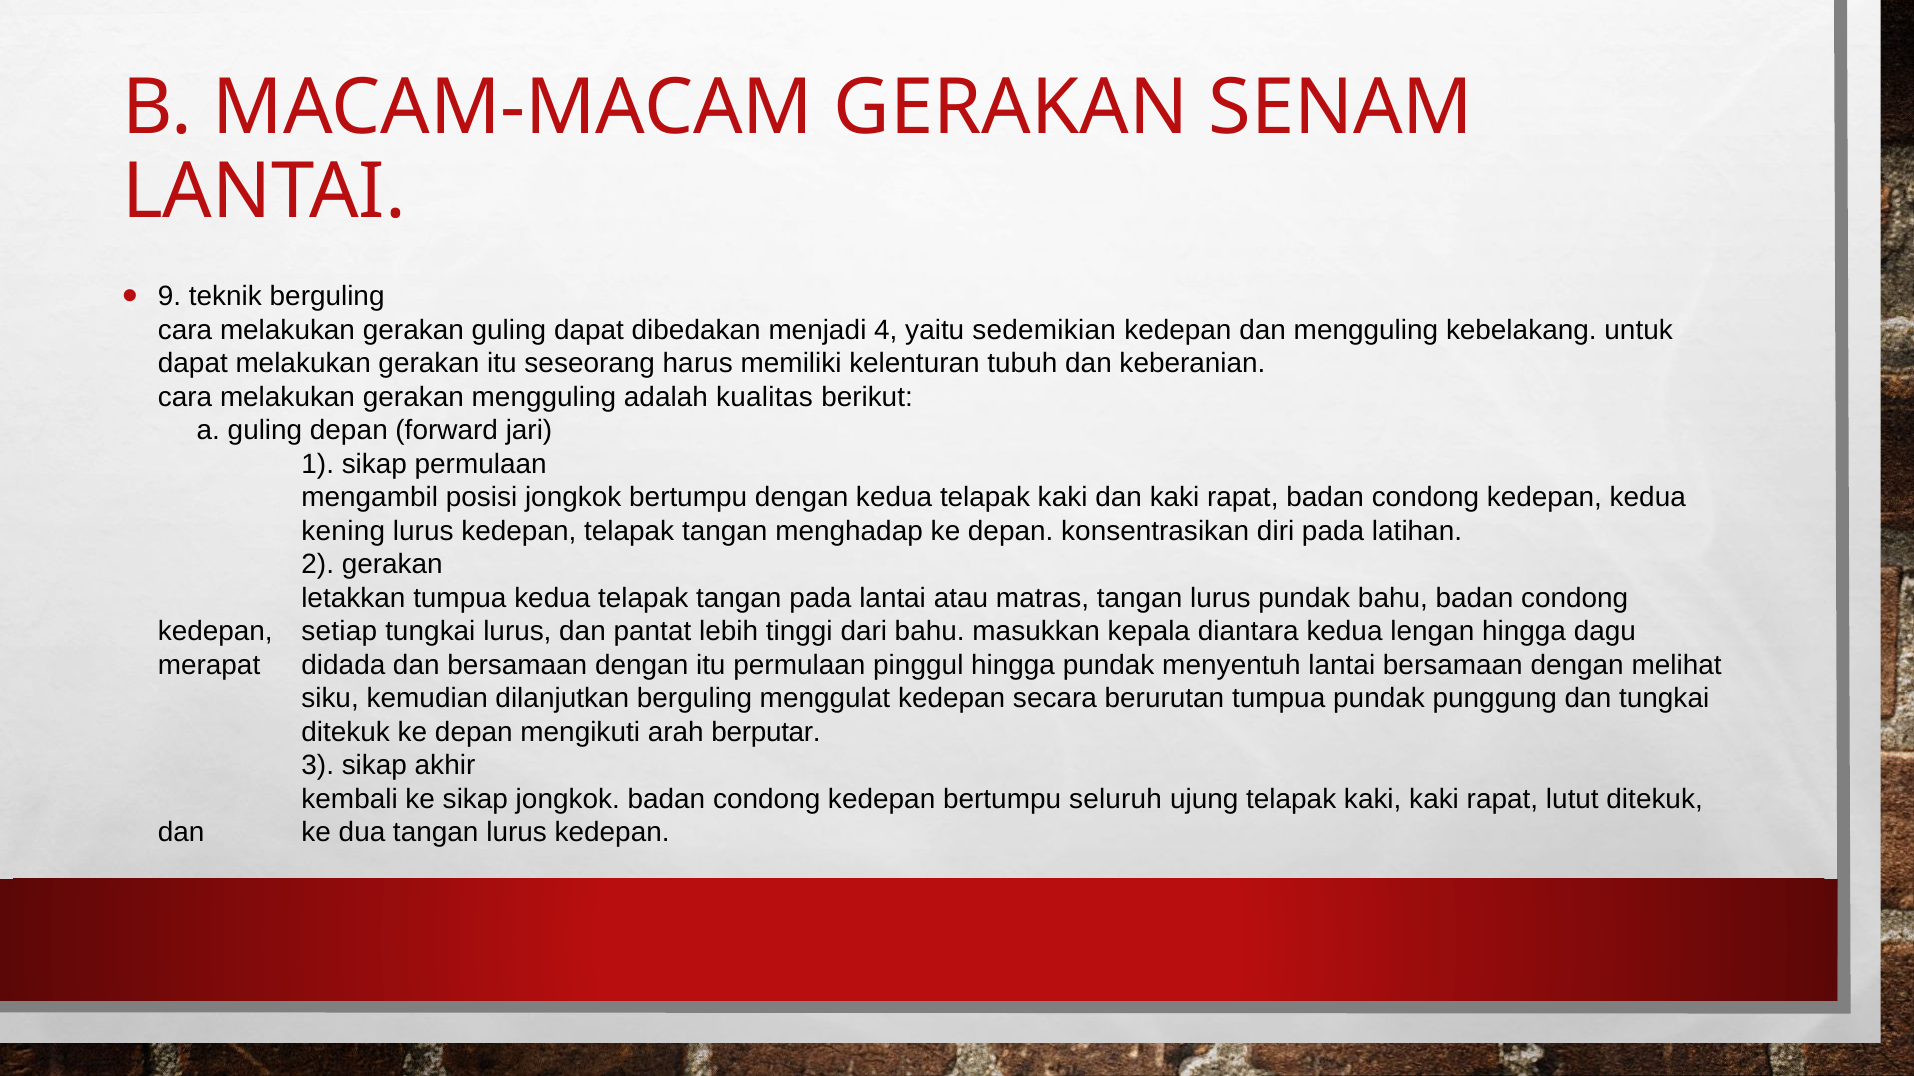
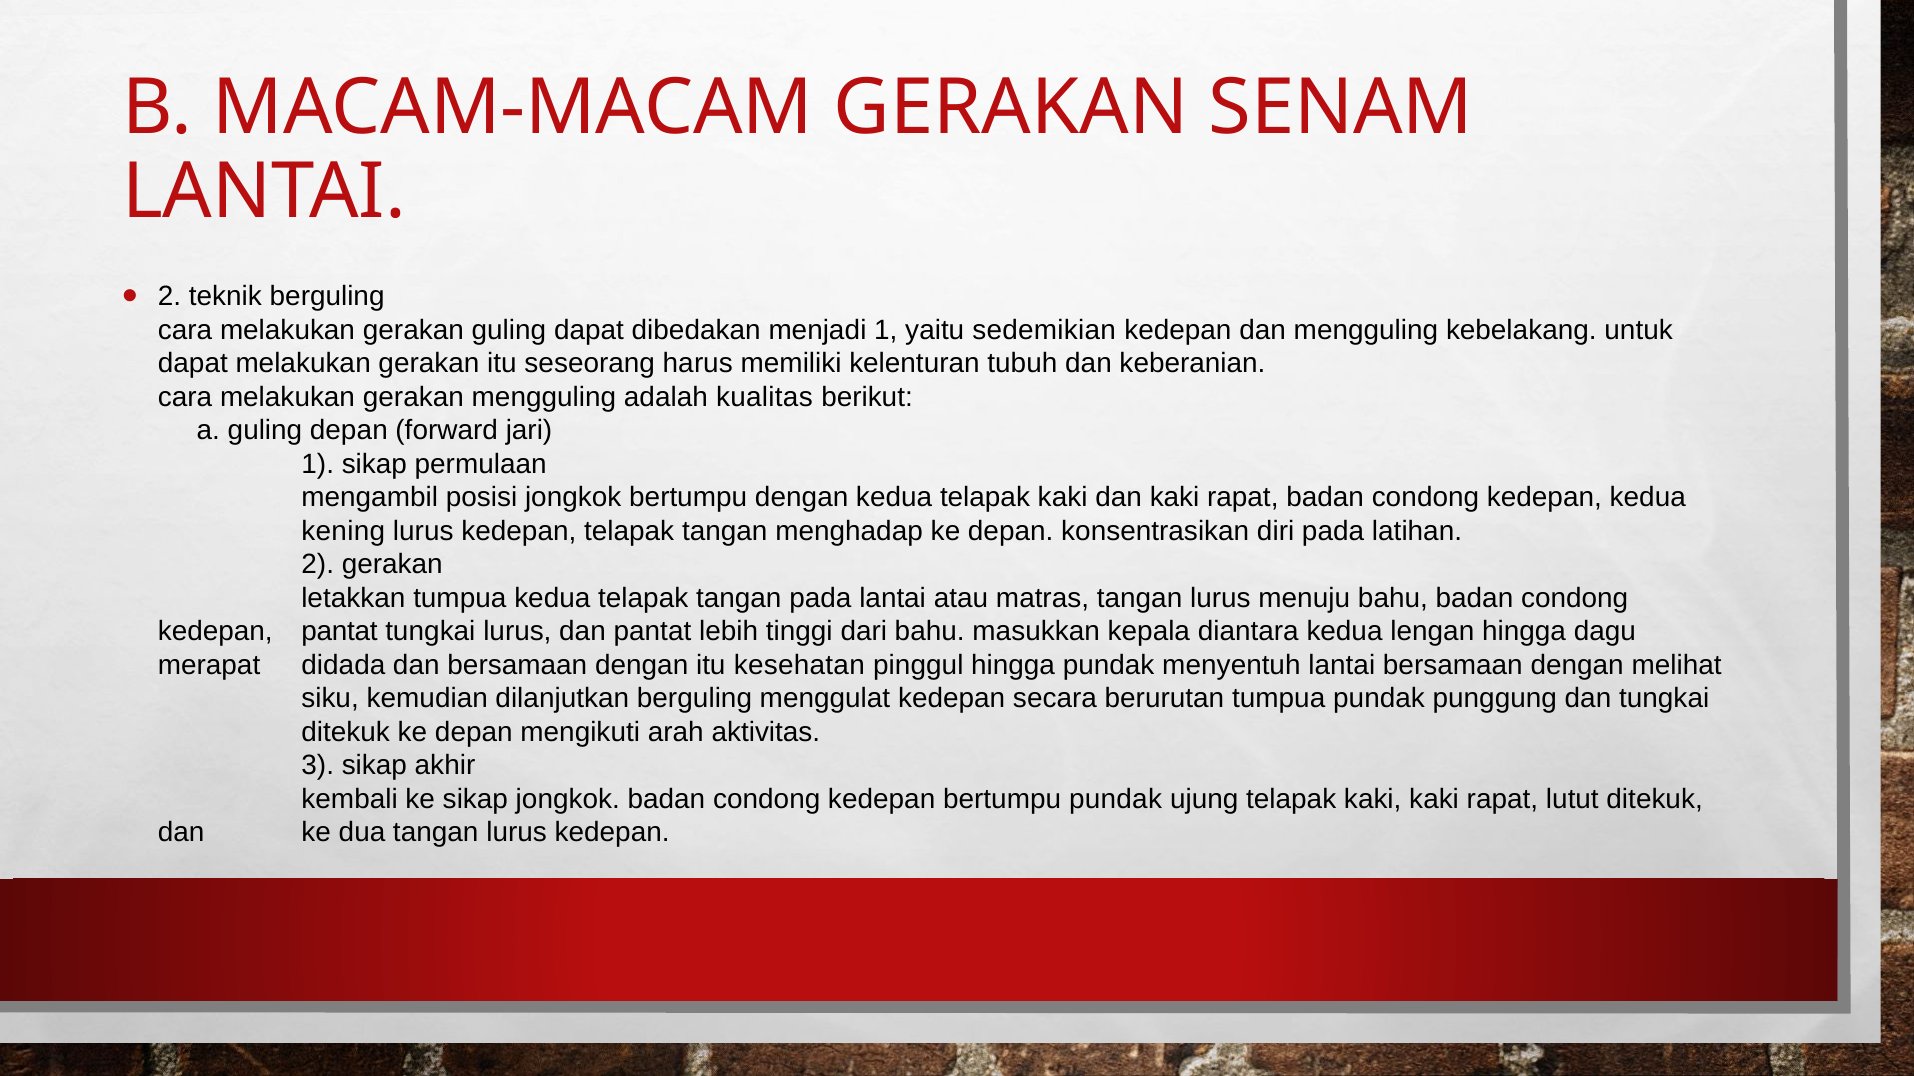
9 at (170, 297): 9 -> 2
menjadi 4: 4 -> 1
lurus pundak: pundak -> menuju
kedepan setiap: setiap -> pantat
itu permulaan: permulaan -> kesehatan
berputar: berputar -> aktivitas
bertumpu seluruh: seluruh -> pundak
